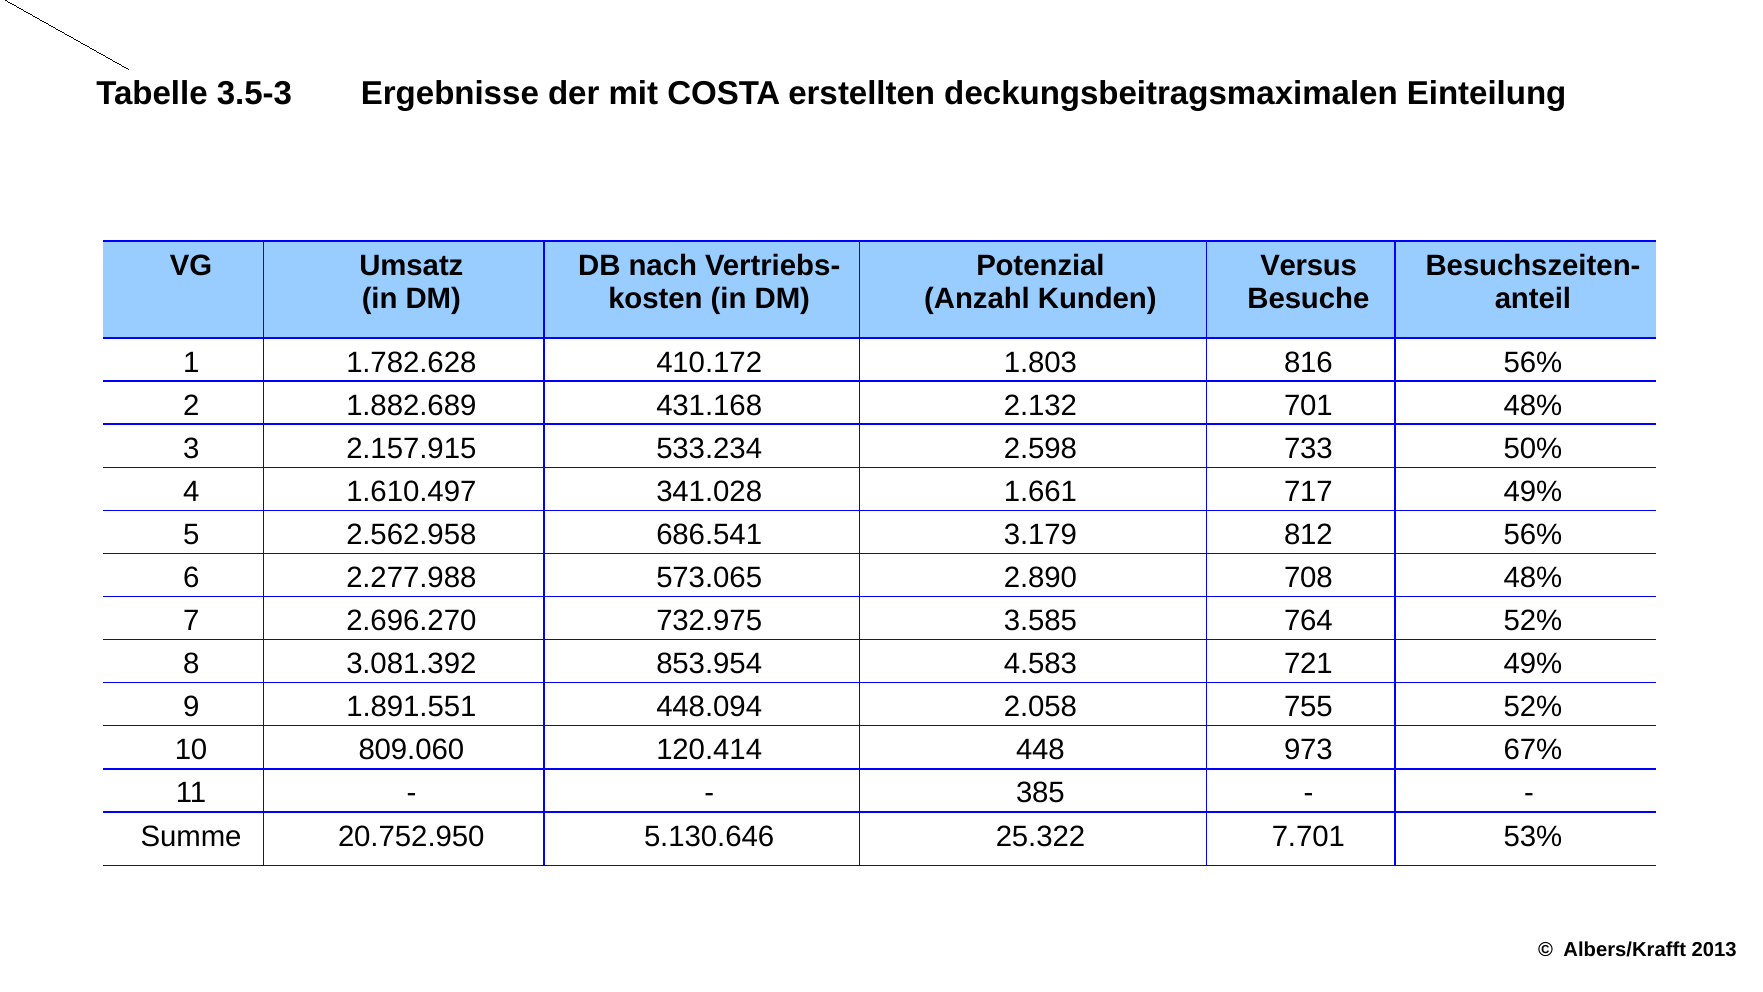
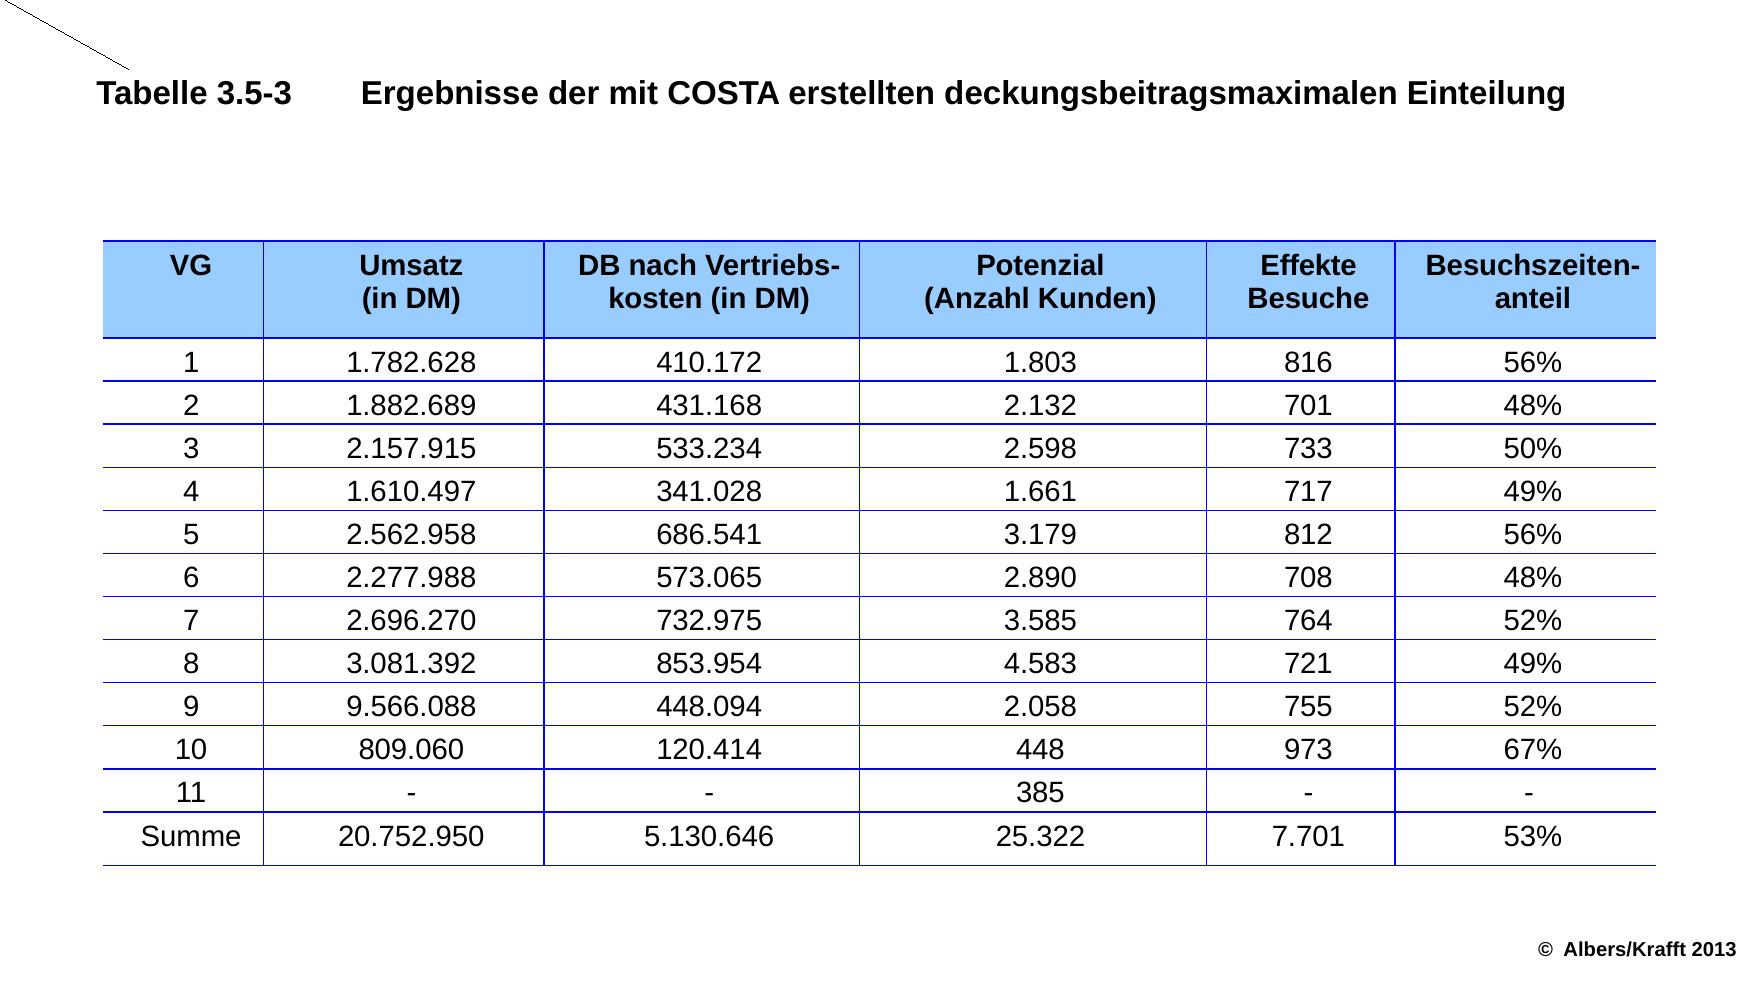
Versus: Versus -> Effekte
1.891.551: 1.891.551 -> 9.566.088
